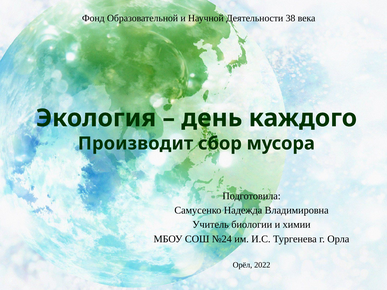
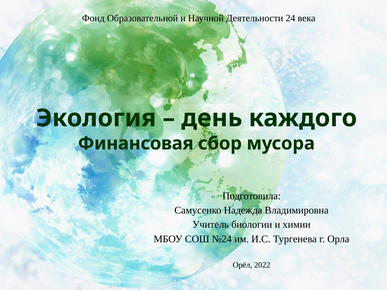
38: 38 -> 24
Производит: Производит -> Финансовая
